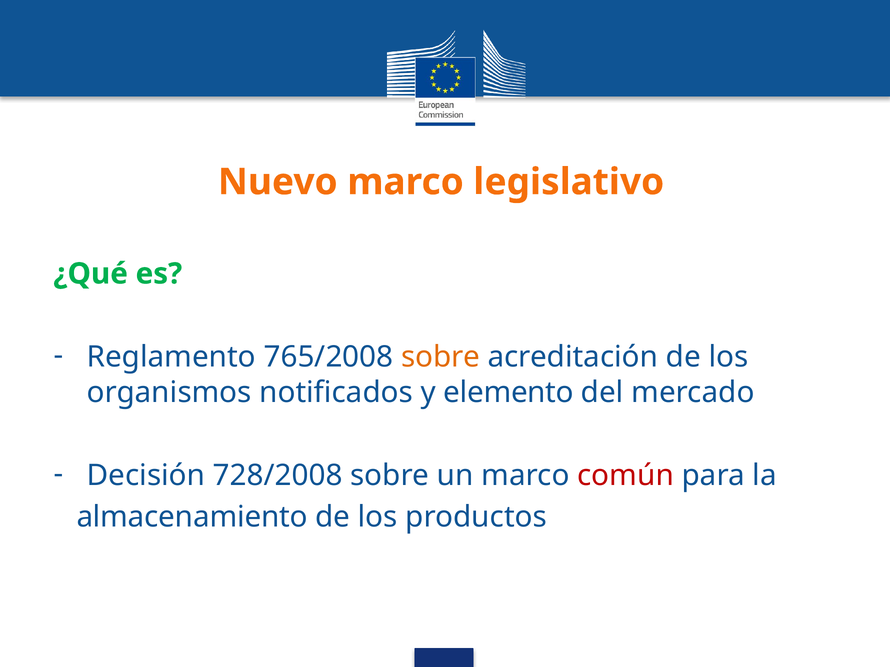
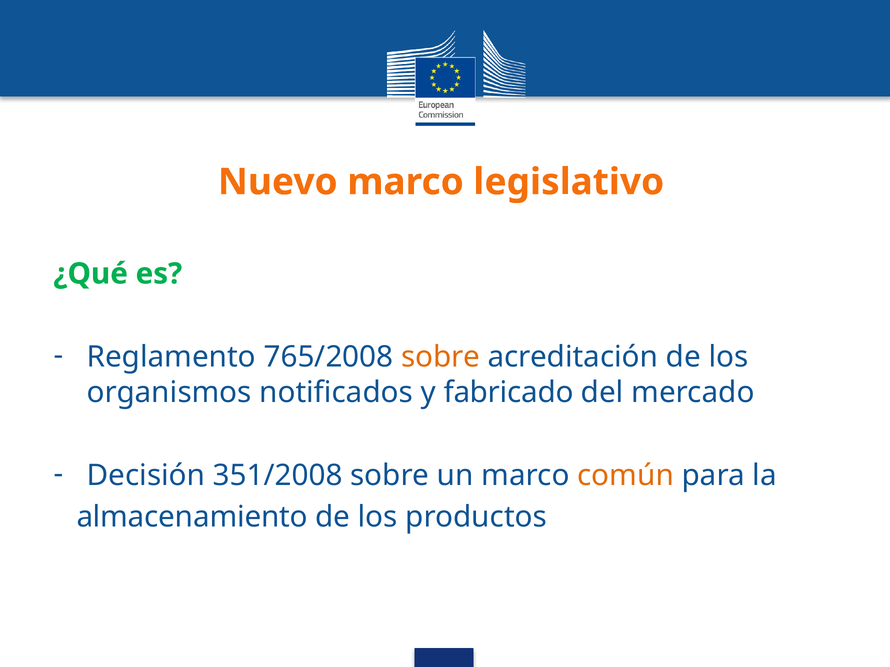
elemento: elemento -> fabricado
728/2008: 728/2008 -> 351/2008
común colour: red -> orange
